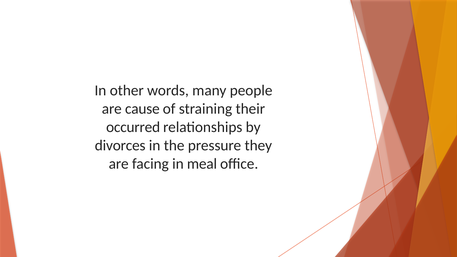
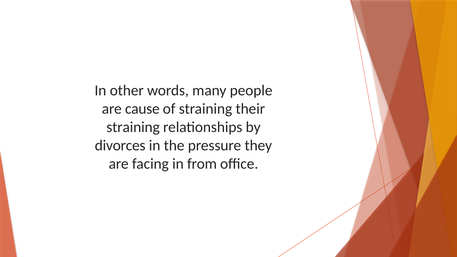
occurred at (133, 127): occurred -> straining
meal: meal -> from
